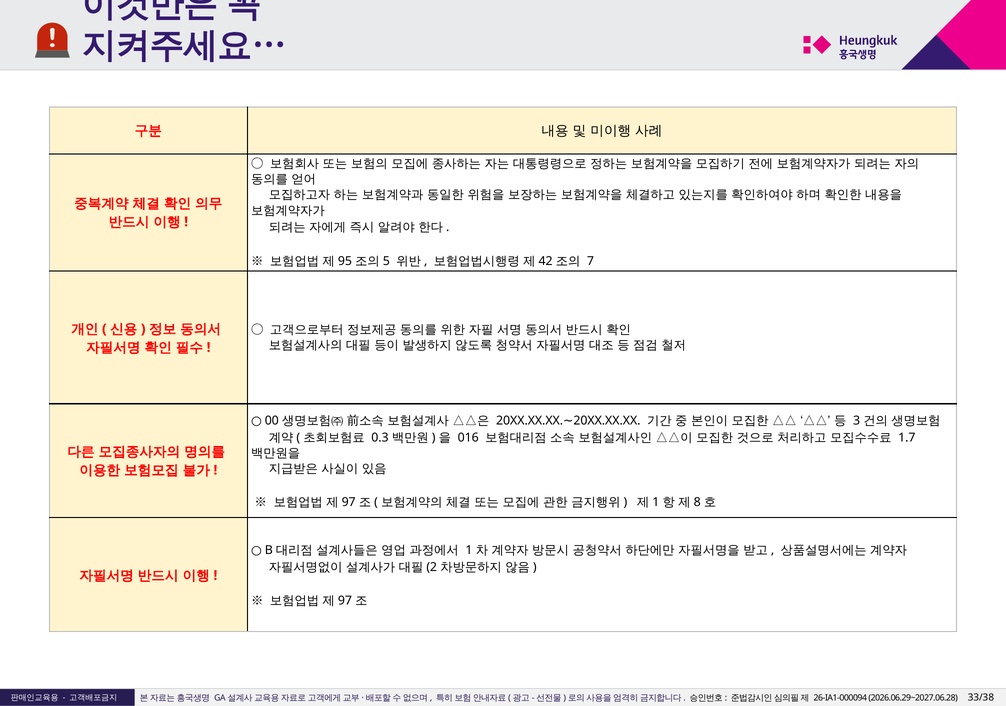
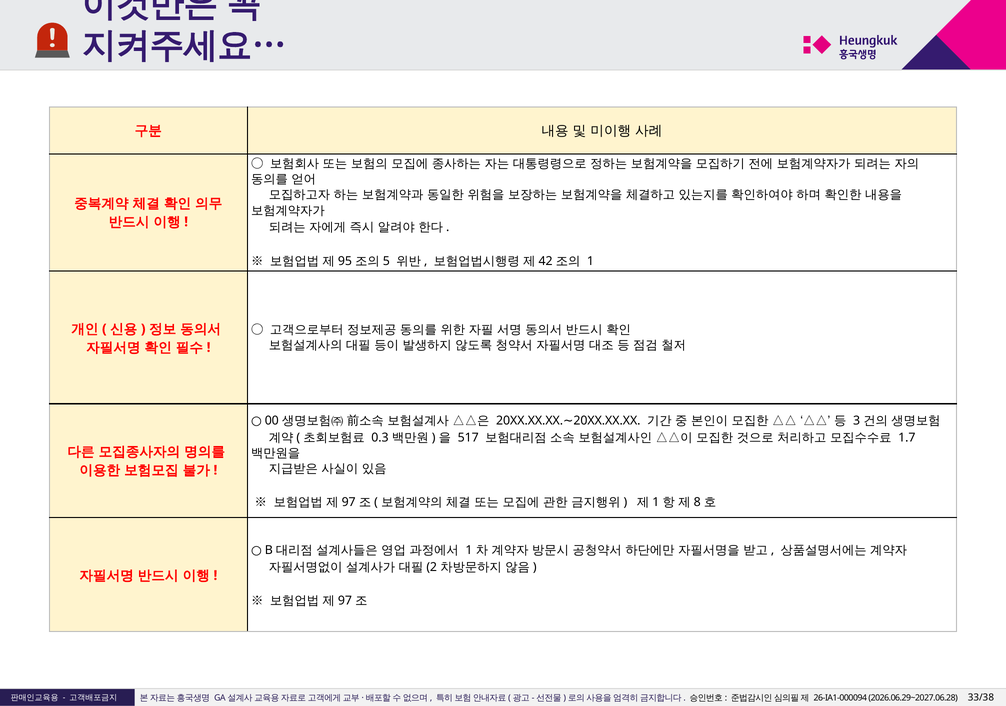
7 at (590, 261): 7 -> 1
016: 016 -> 517
